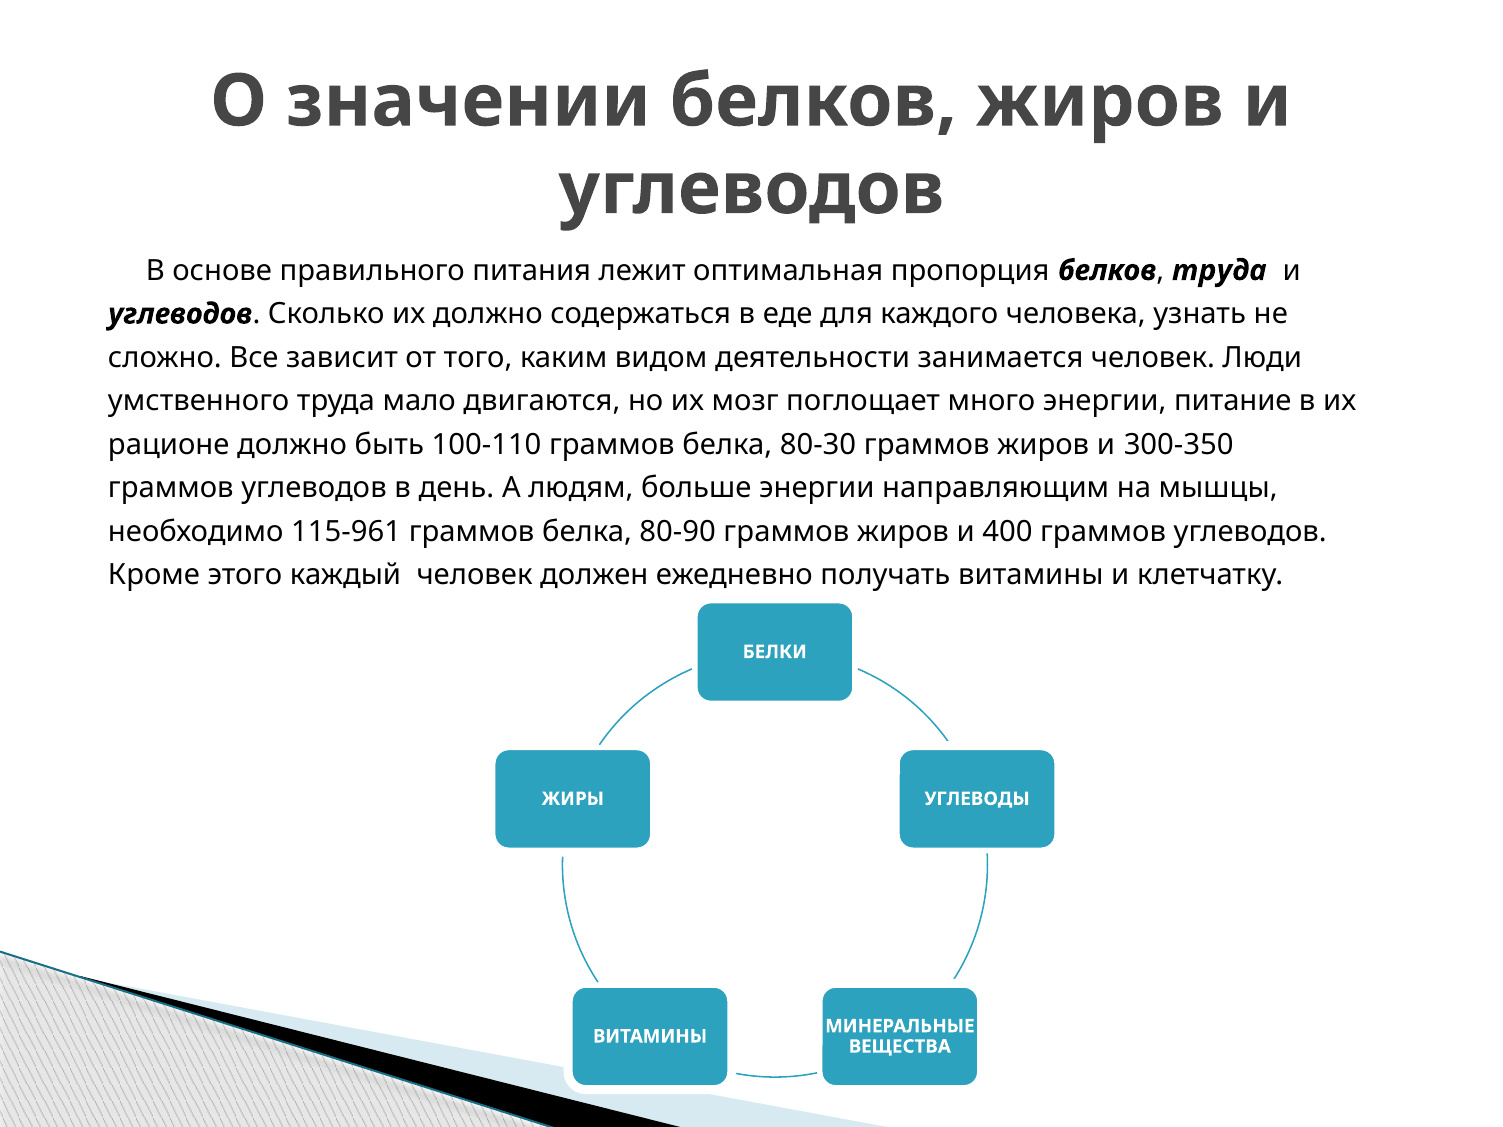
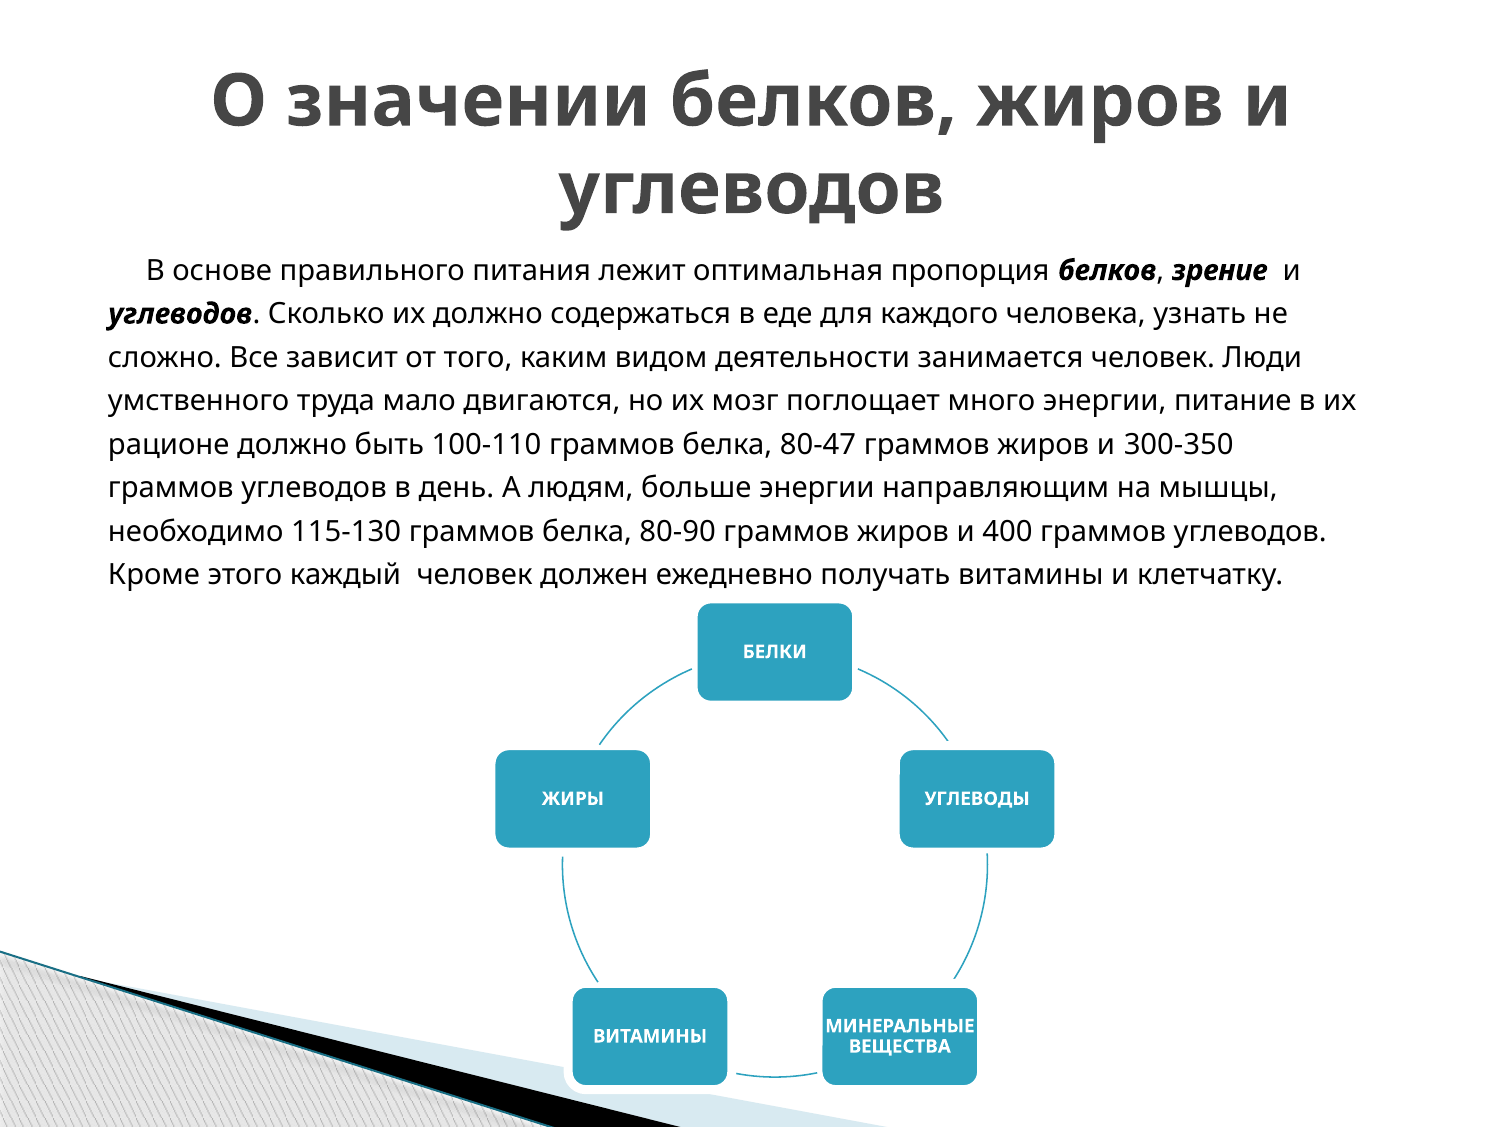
белков труда: труда -> зрение
80-30: 80-30 -> 80-47
115-961: 115-961 -> 115-130
